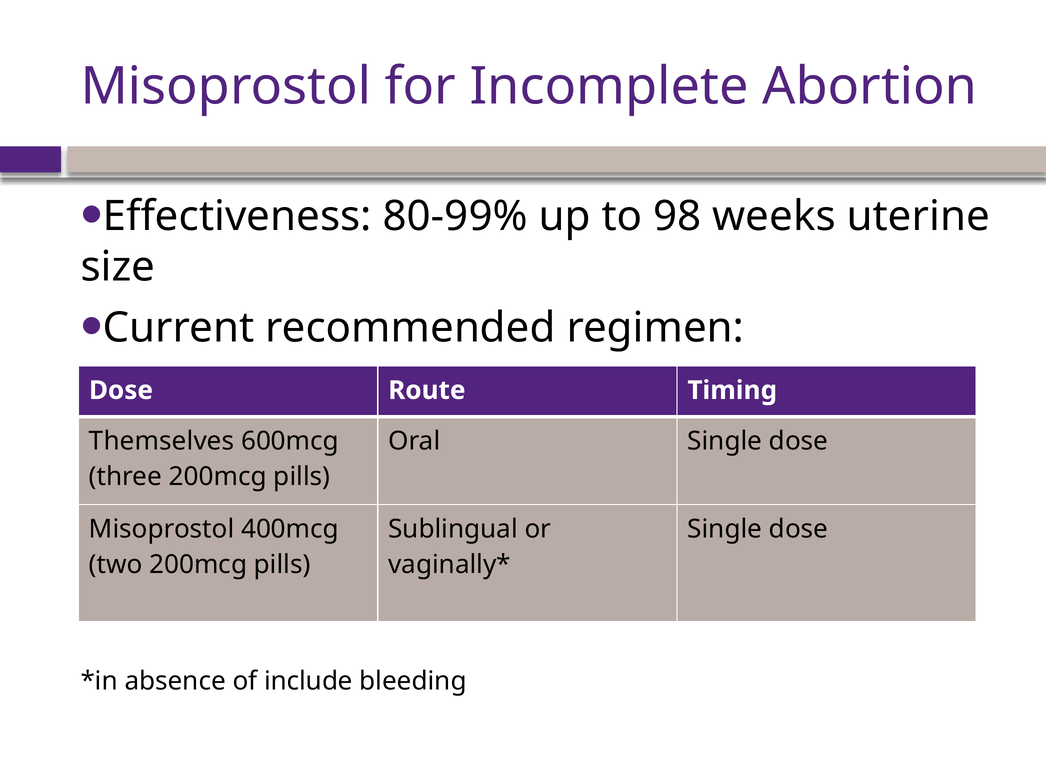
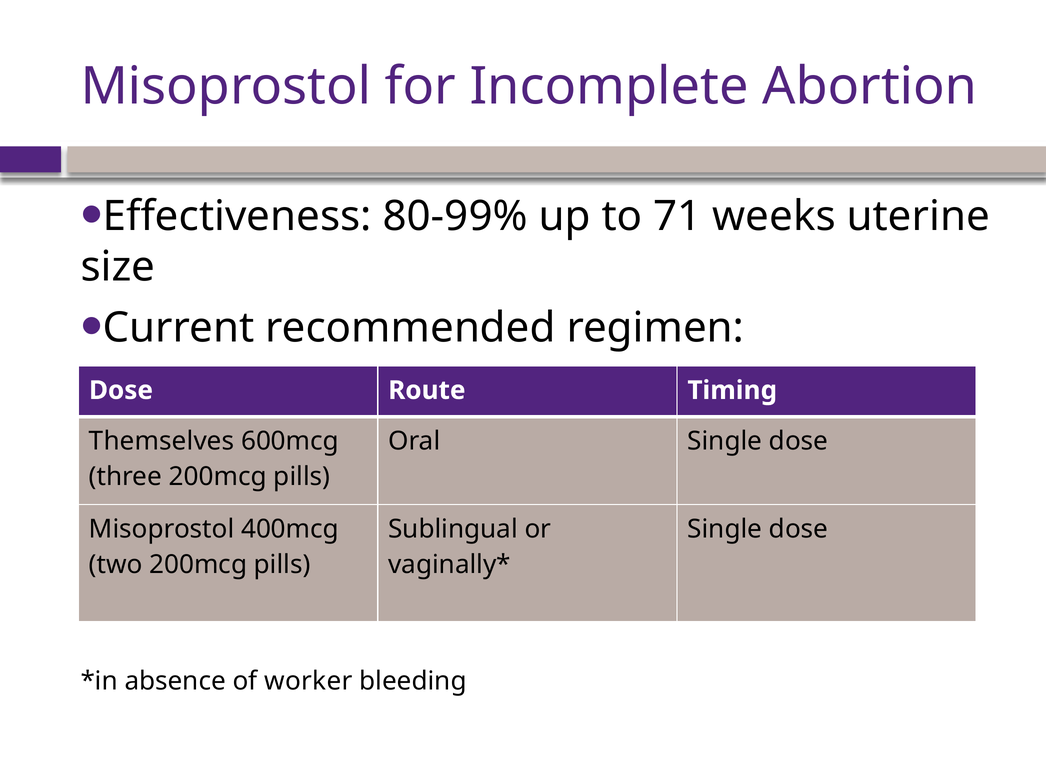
98: 98 -> 71
include: include -> worker
